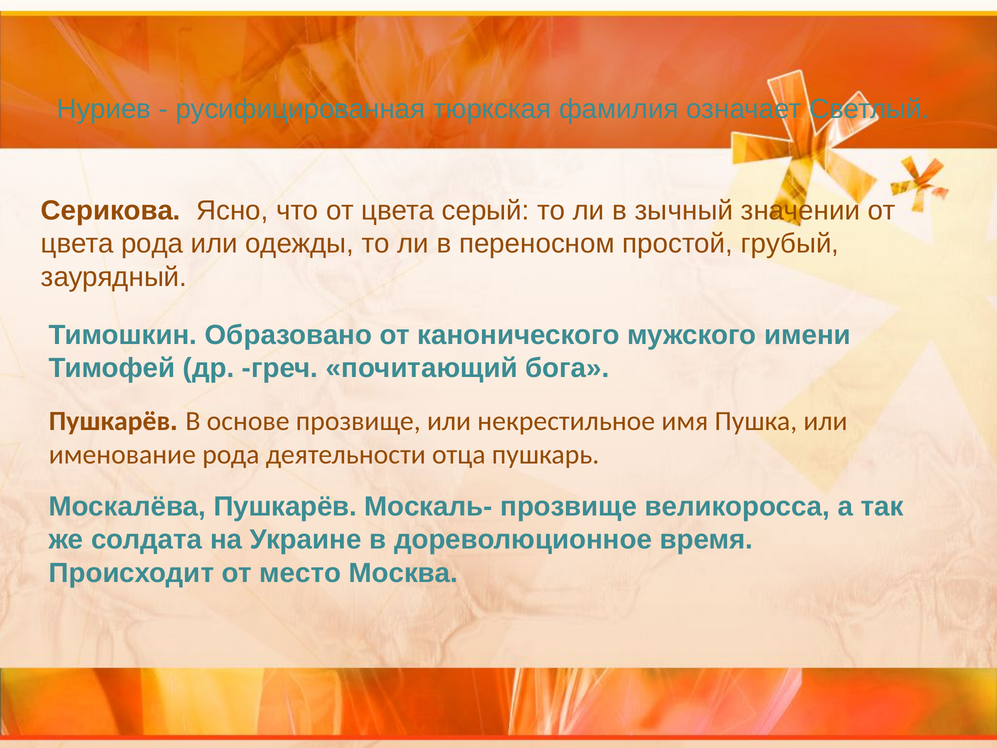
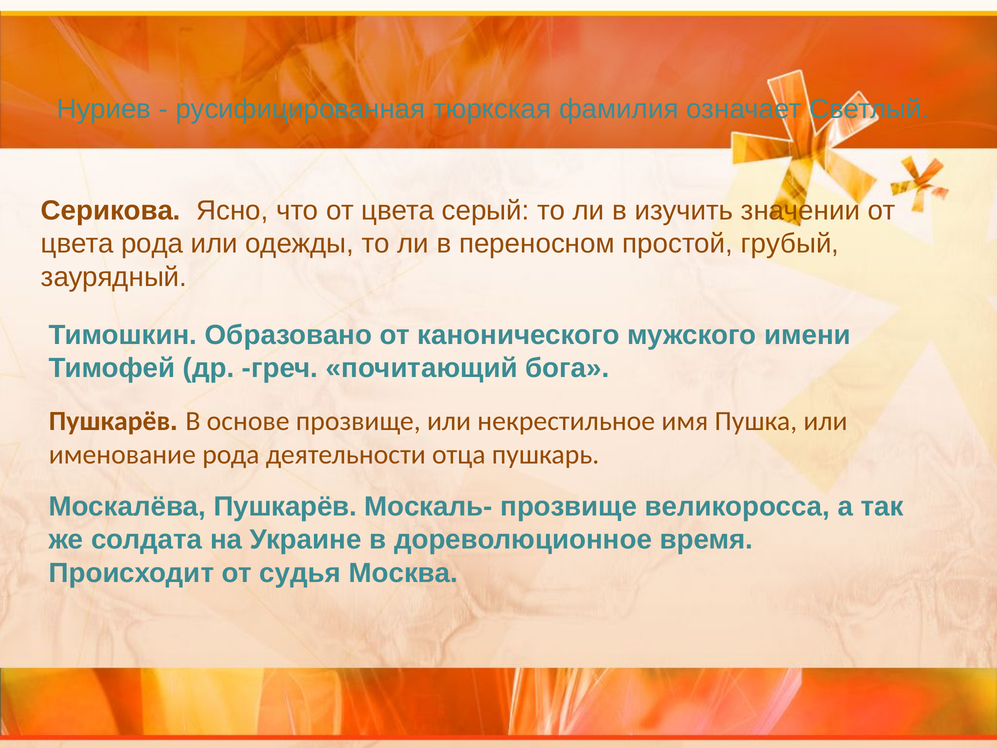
зычный: зычный -> изучить
место: место -> судья
